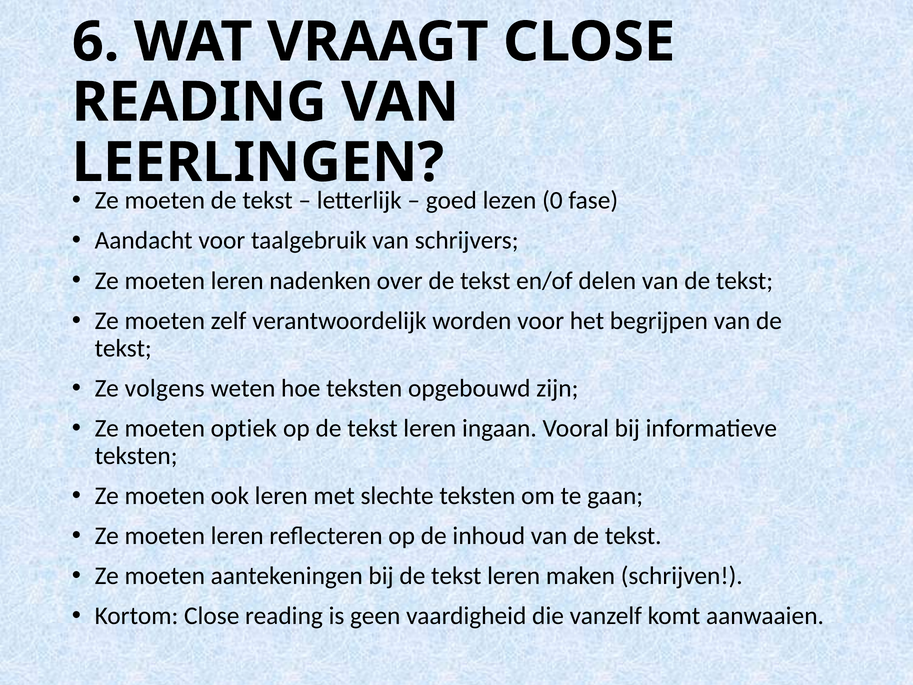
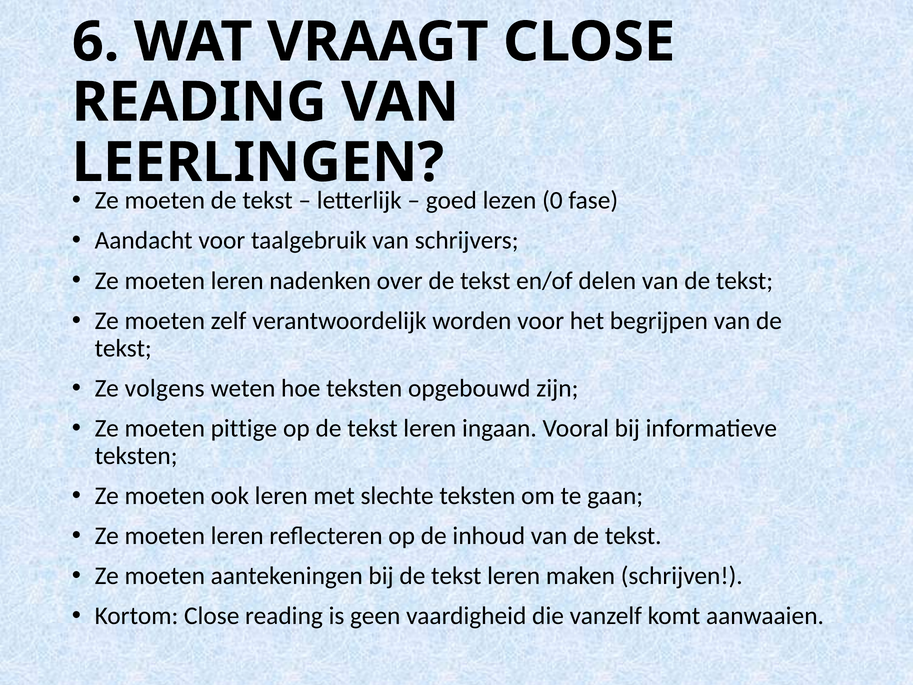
optiek: optiek -> pittige
